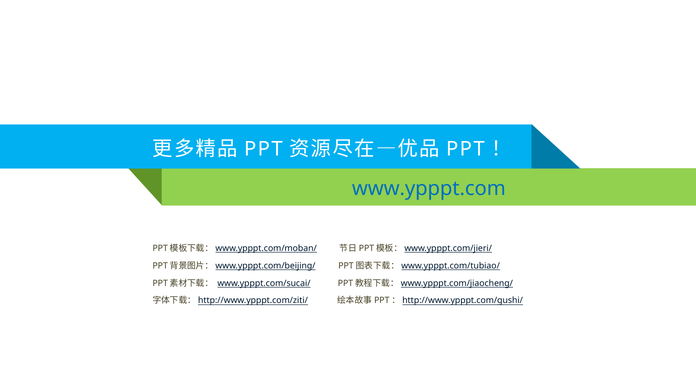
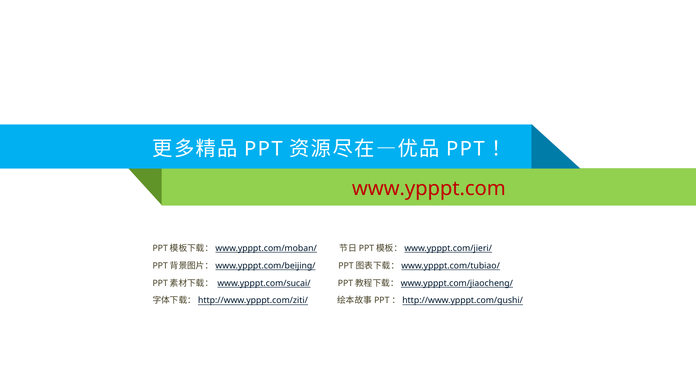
www.ypppt.com colour: blue -> red
